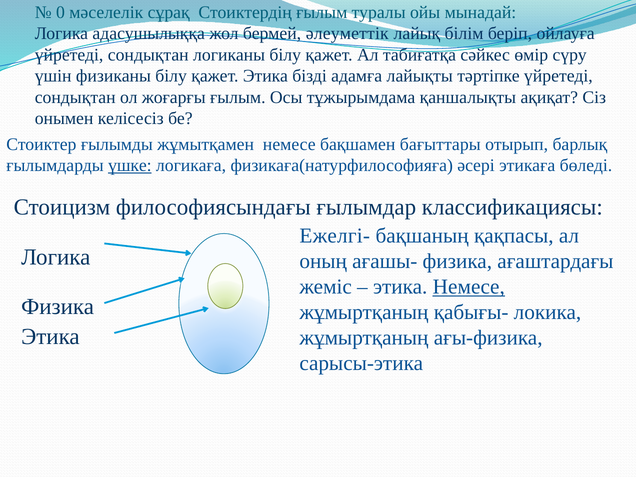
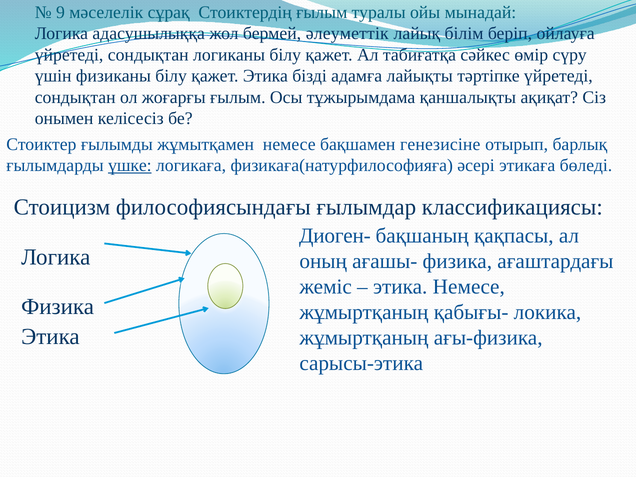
0: 0 -> 9
бағыттары: бағыттары -> генезисіне
Ежелгі-: Ежелгі- -> Диоген-
Немесе at (469, 287) underline: present -> none
